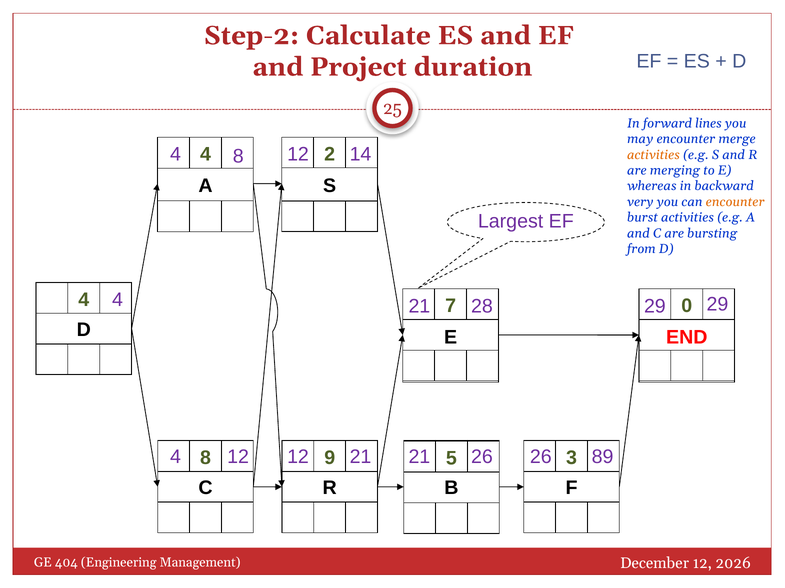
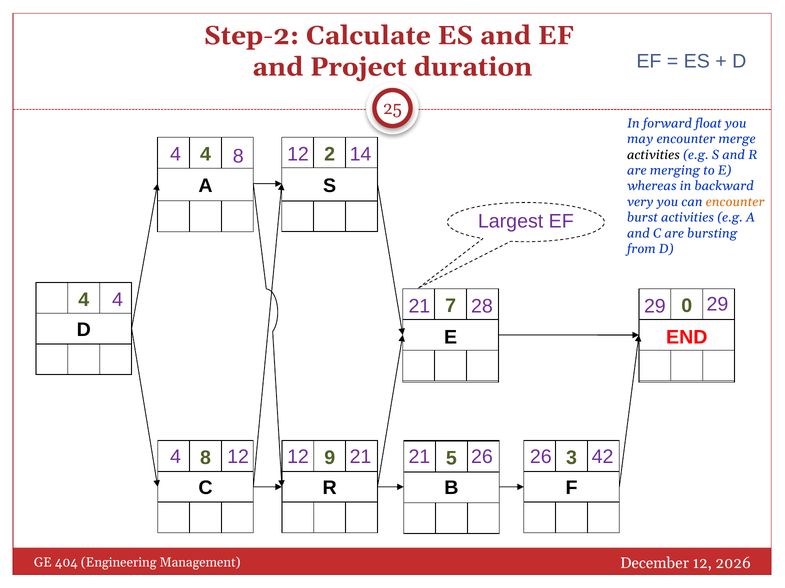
lines: lines -> float
activities at (654, 155) colour: orange -> black
89: 89 -> 42
